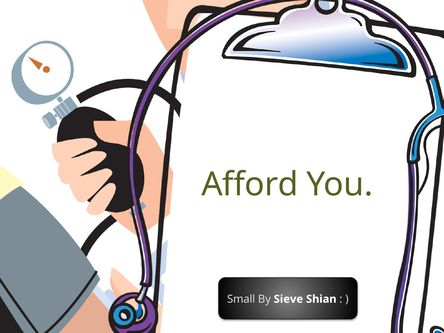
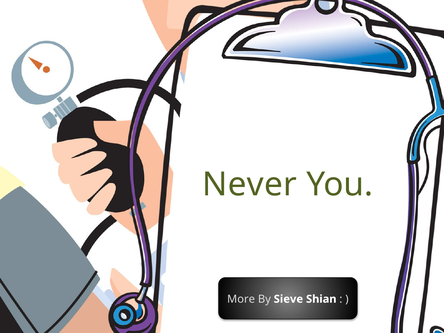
Afford: Afford -> Never
Small: Small -> More
